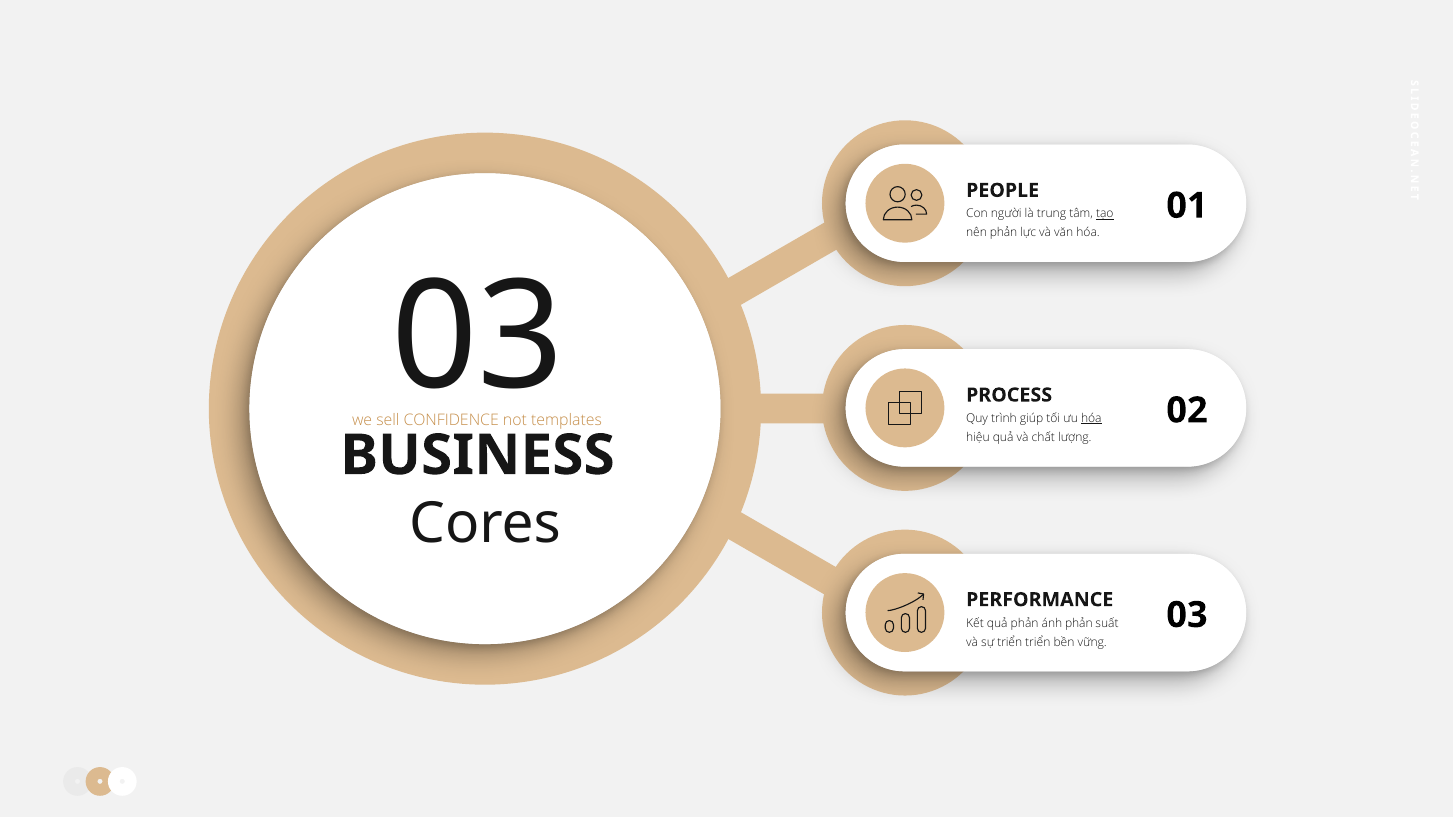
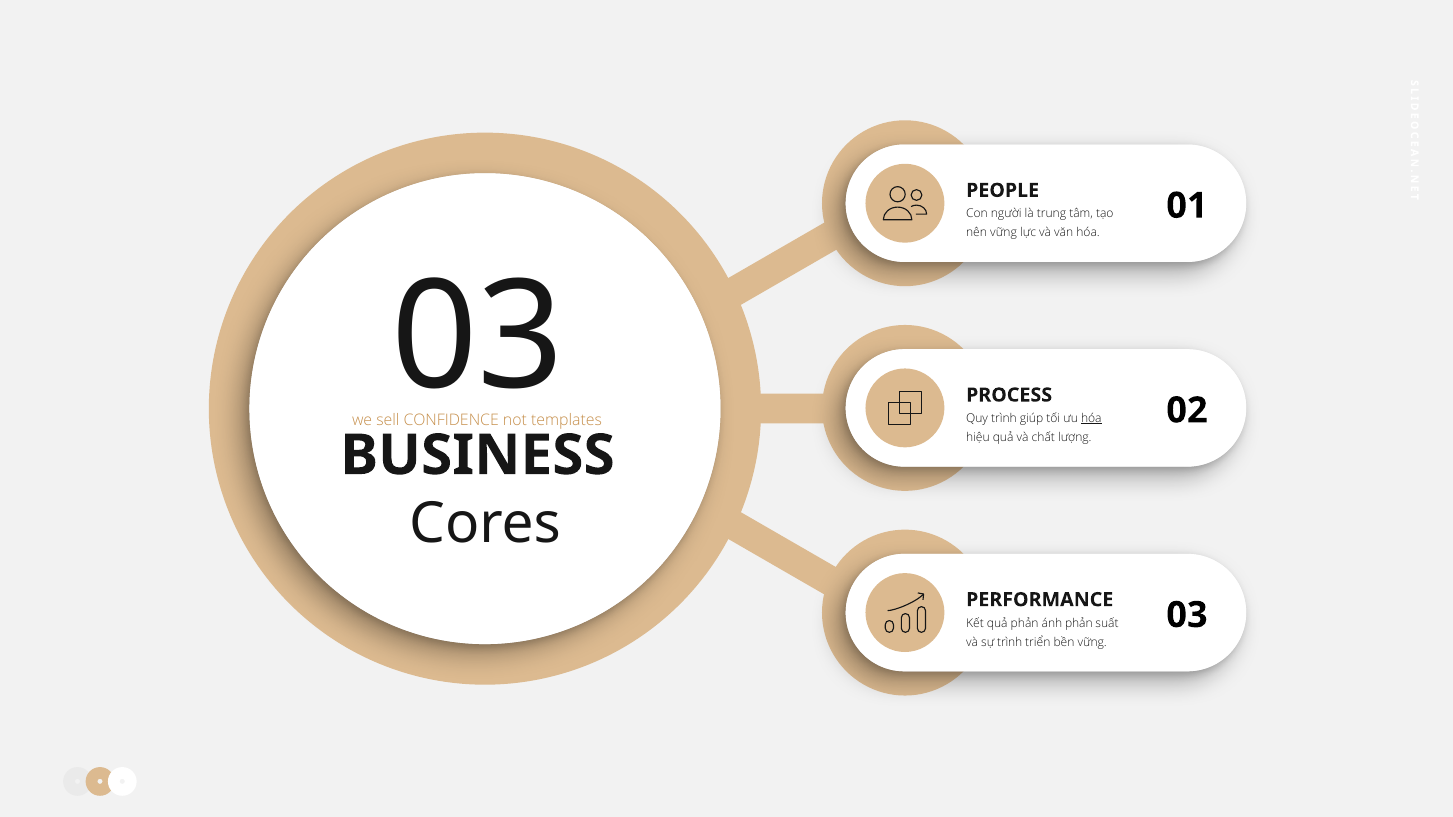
tạo underline: present -> none
nên phản: phản -> vững
sự triển: triển -> trình
